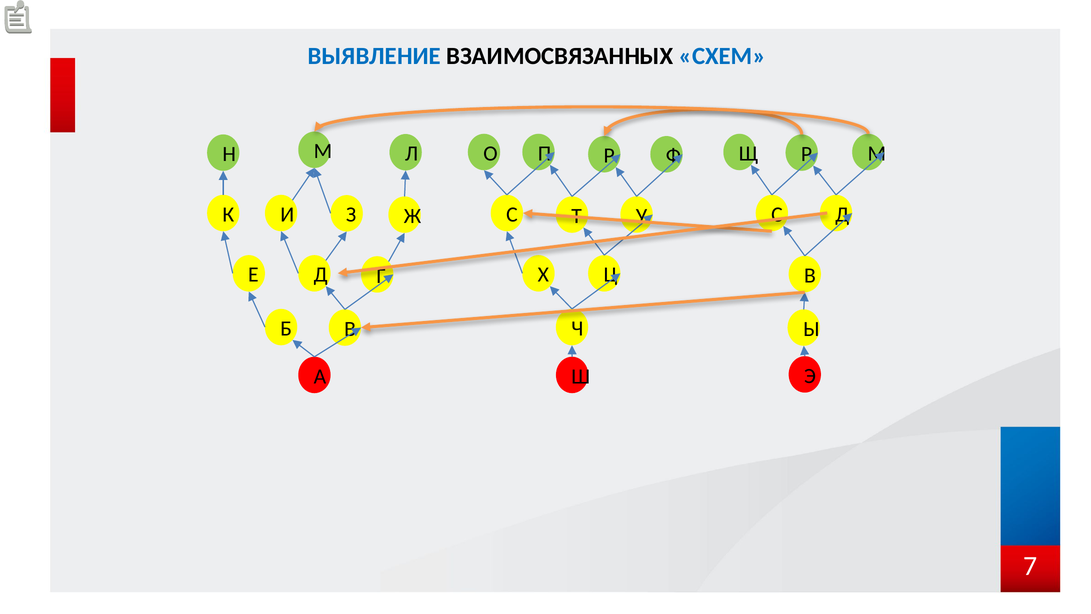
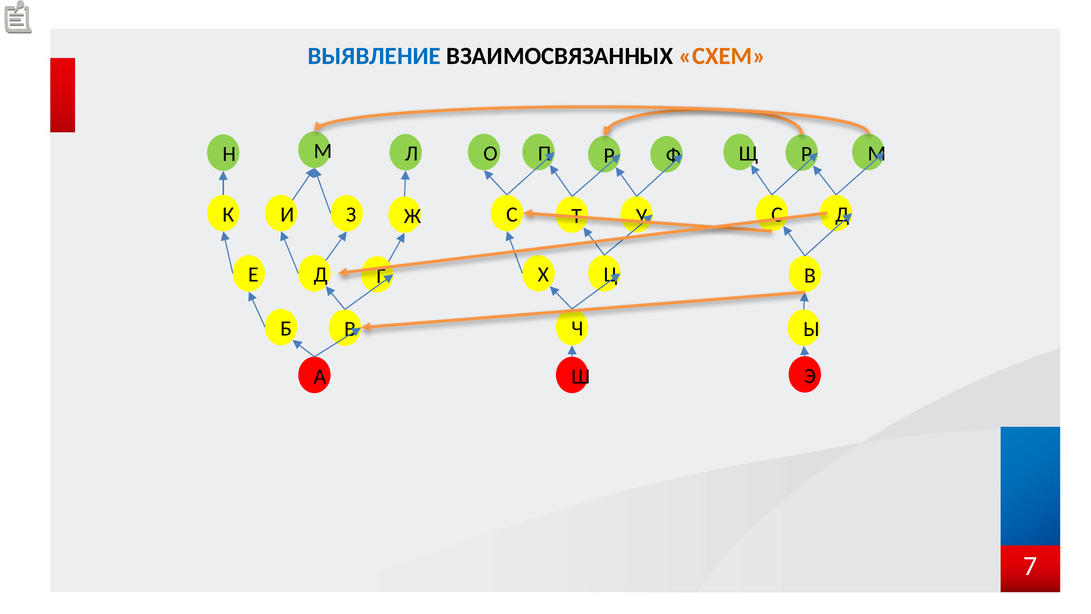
СХЕМ colour: blue -> orange
